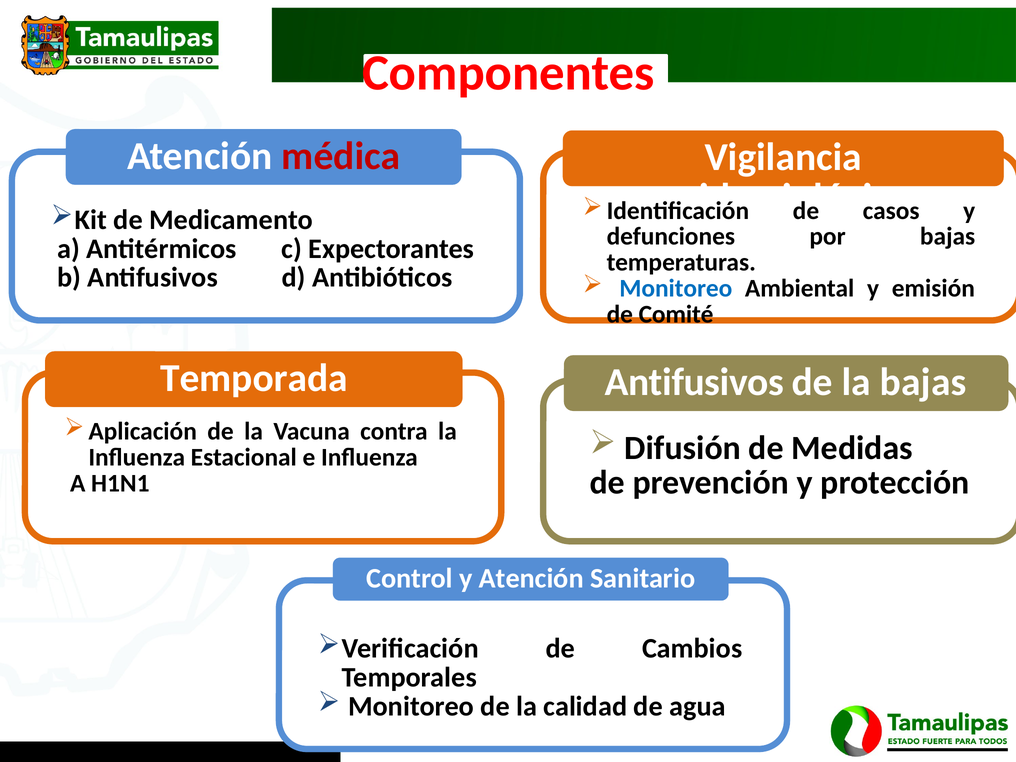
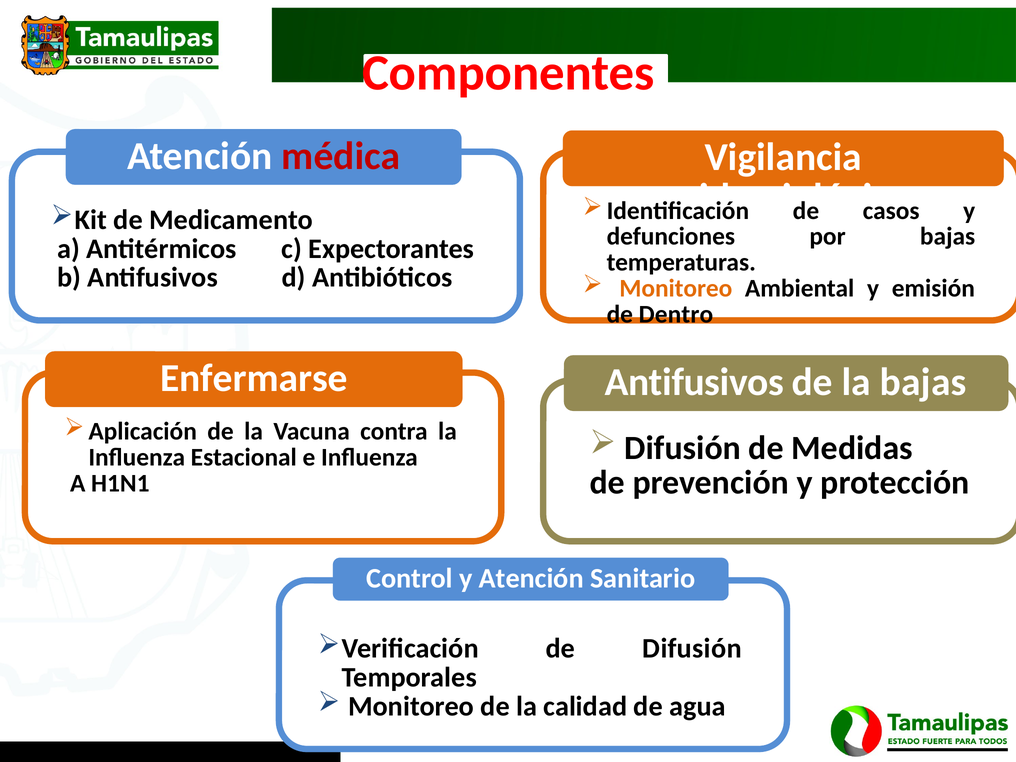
Monitoreo at (676, 288) colour: blue -> orange
Comité: Comité -> Dentro
Temporada: Temporada -> Enfermarse
de Cambios: Cambios -> Difusión
